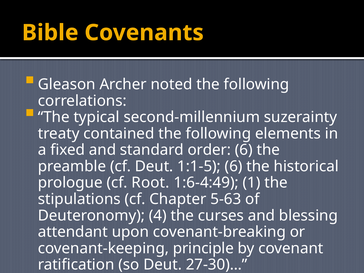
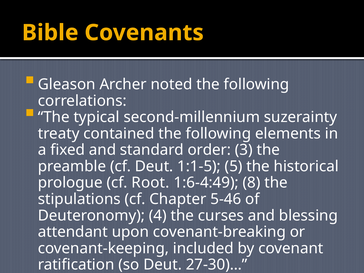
order 6: 6 -> 3
1:1-5 6: 6 -> 5
1: 1 -> 8
5-63: 5-63 -> 5-46
principle: principle -> included
